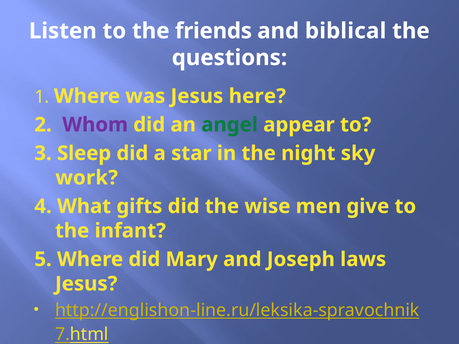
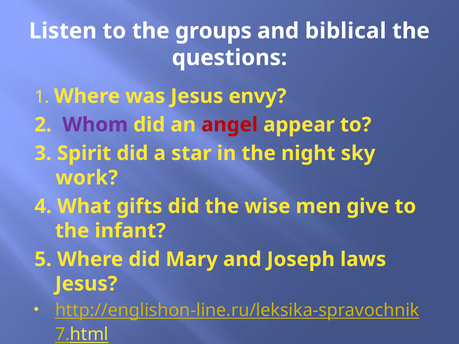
friends: friends -> groups
here: here -> envy
angel colour: green -> red
Sleep: Sleep -> Spirit
